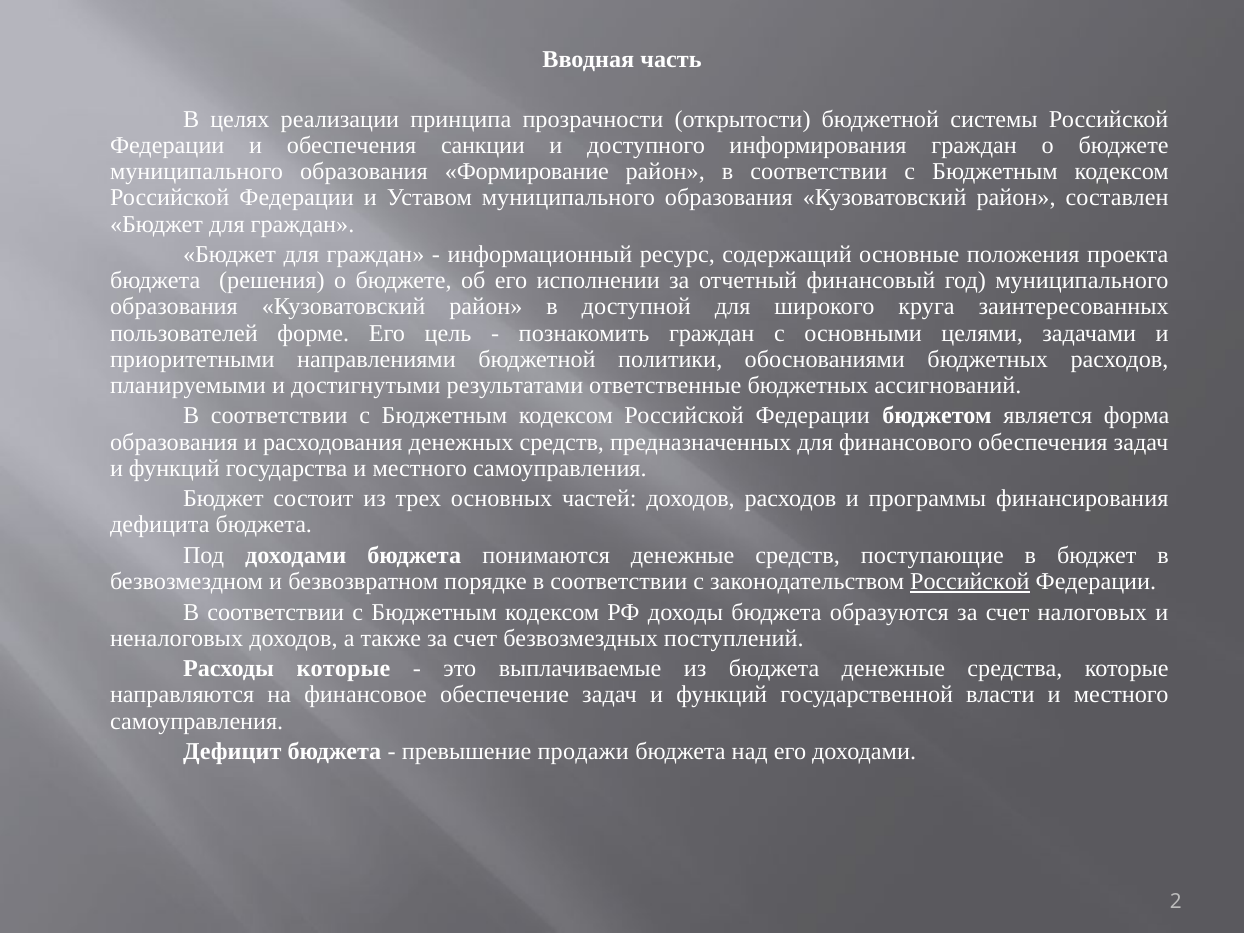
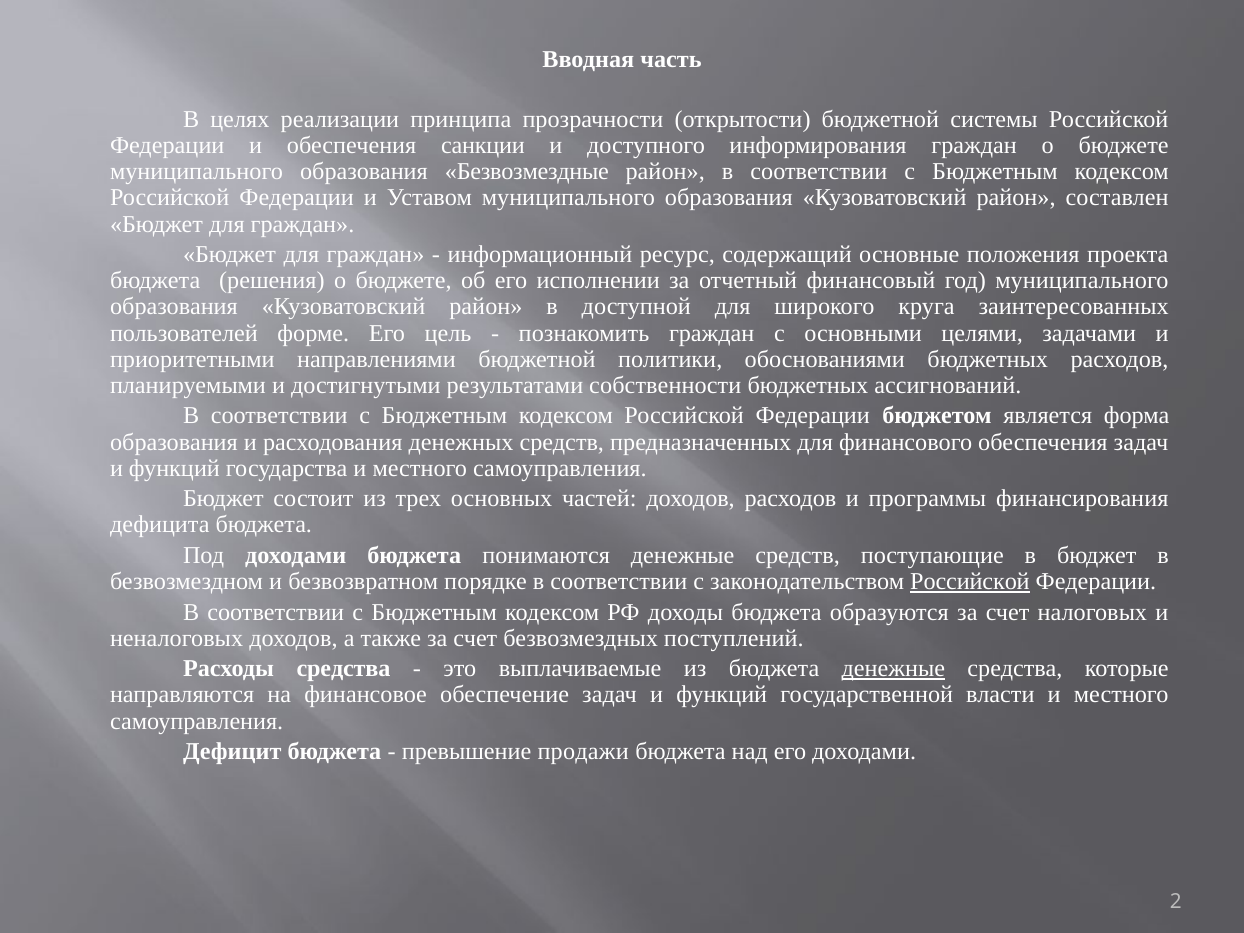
Формирование: Формирование -> Безвозмездные
ответственные: ответственные -> собственности
Расходы которые: которые -> средства
денежные at (893, 669) underline: none -> present
